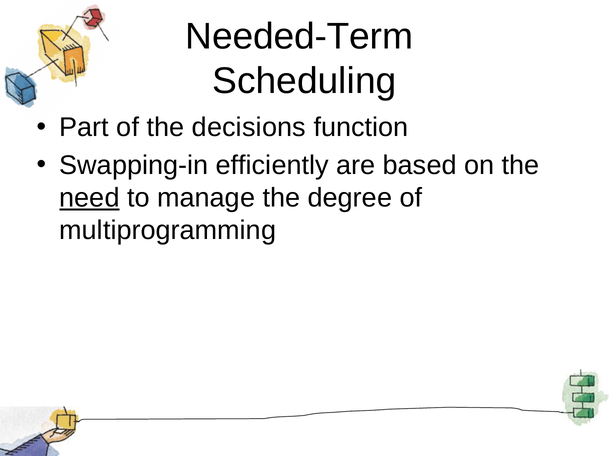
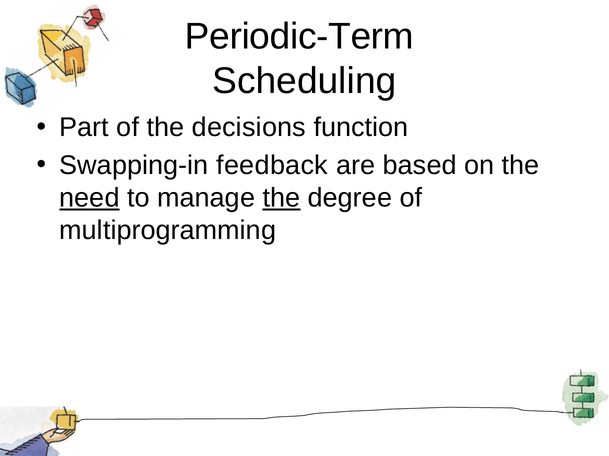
Needed-Term: Needed-Term -> Periodic-Term
efficiently: efficiently -> feedback
the at (281, 198) underline: none -> present
